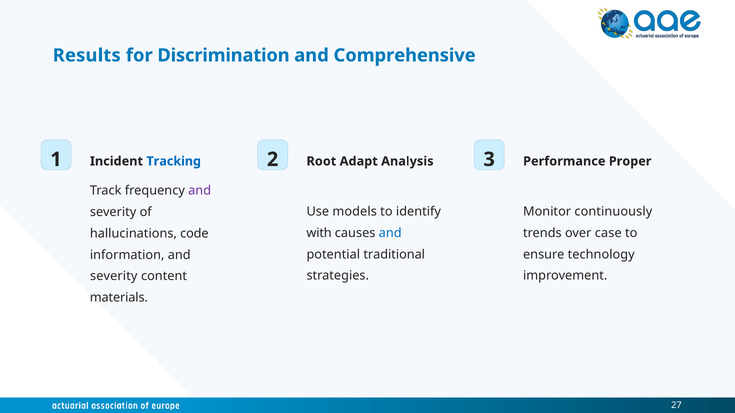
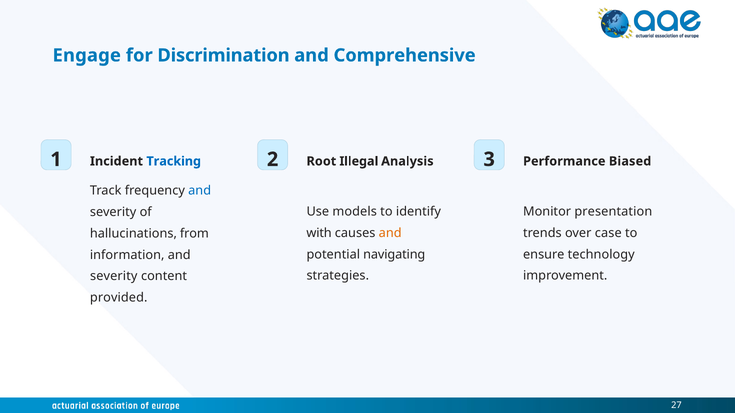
Results: Results -> Engage
Adapt: Adapt -> Illegal
Proper: Proper -> Biased
and at (200, 191) colour: purple -> blue
continuously: continuously -> presentation
and at (390, 233) colour: blue -> orange
code: code -> from
traditional: traditional -> navigating
materials: materials -> provided
